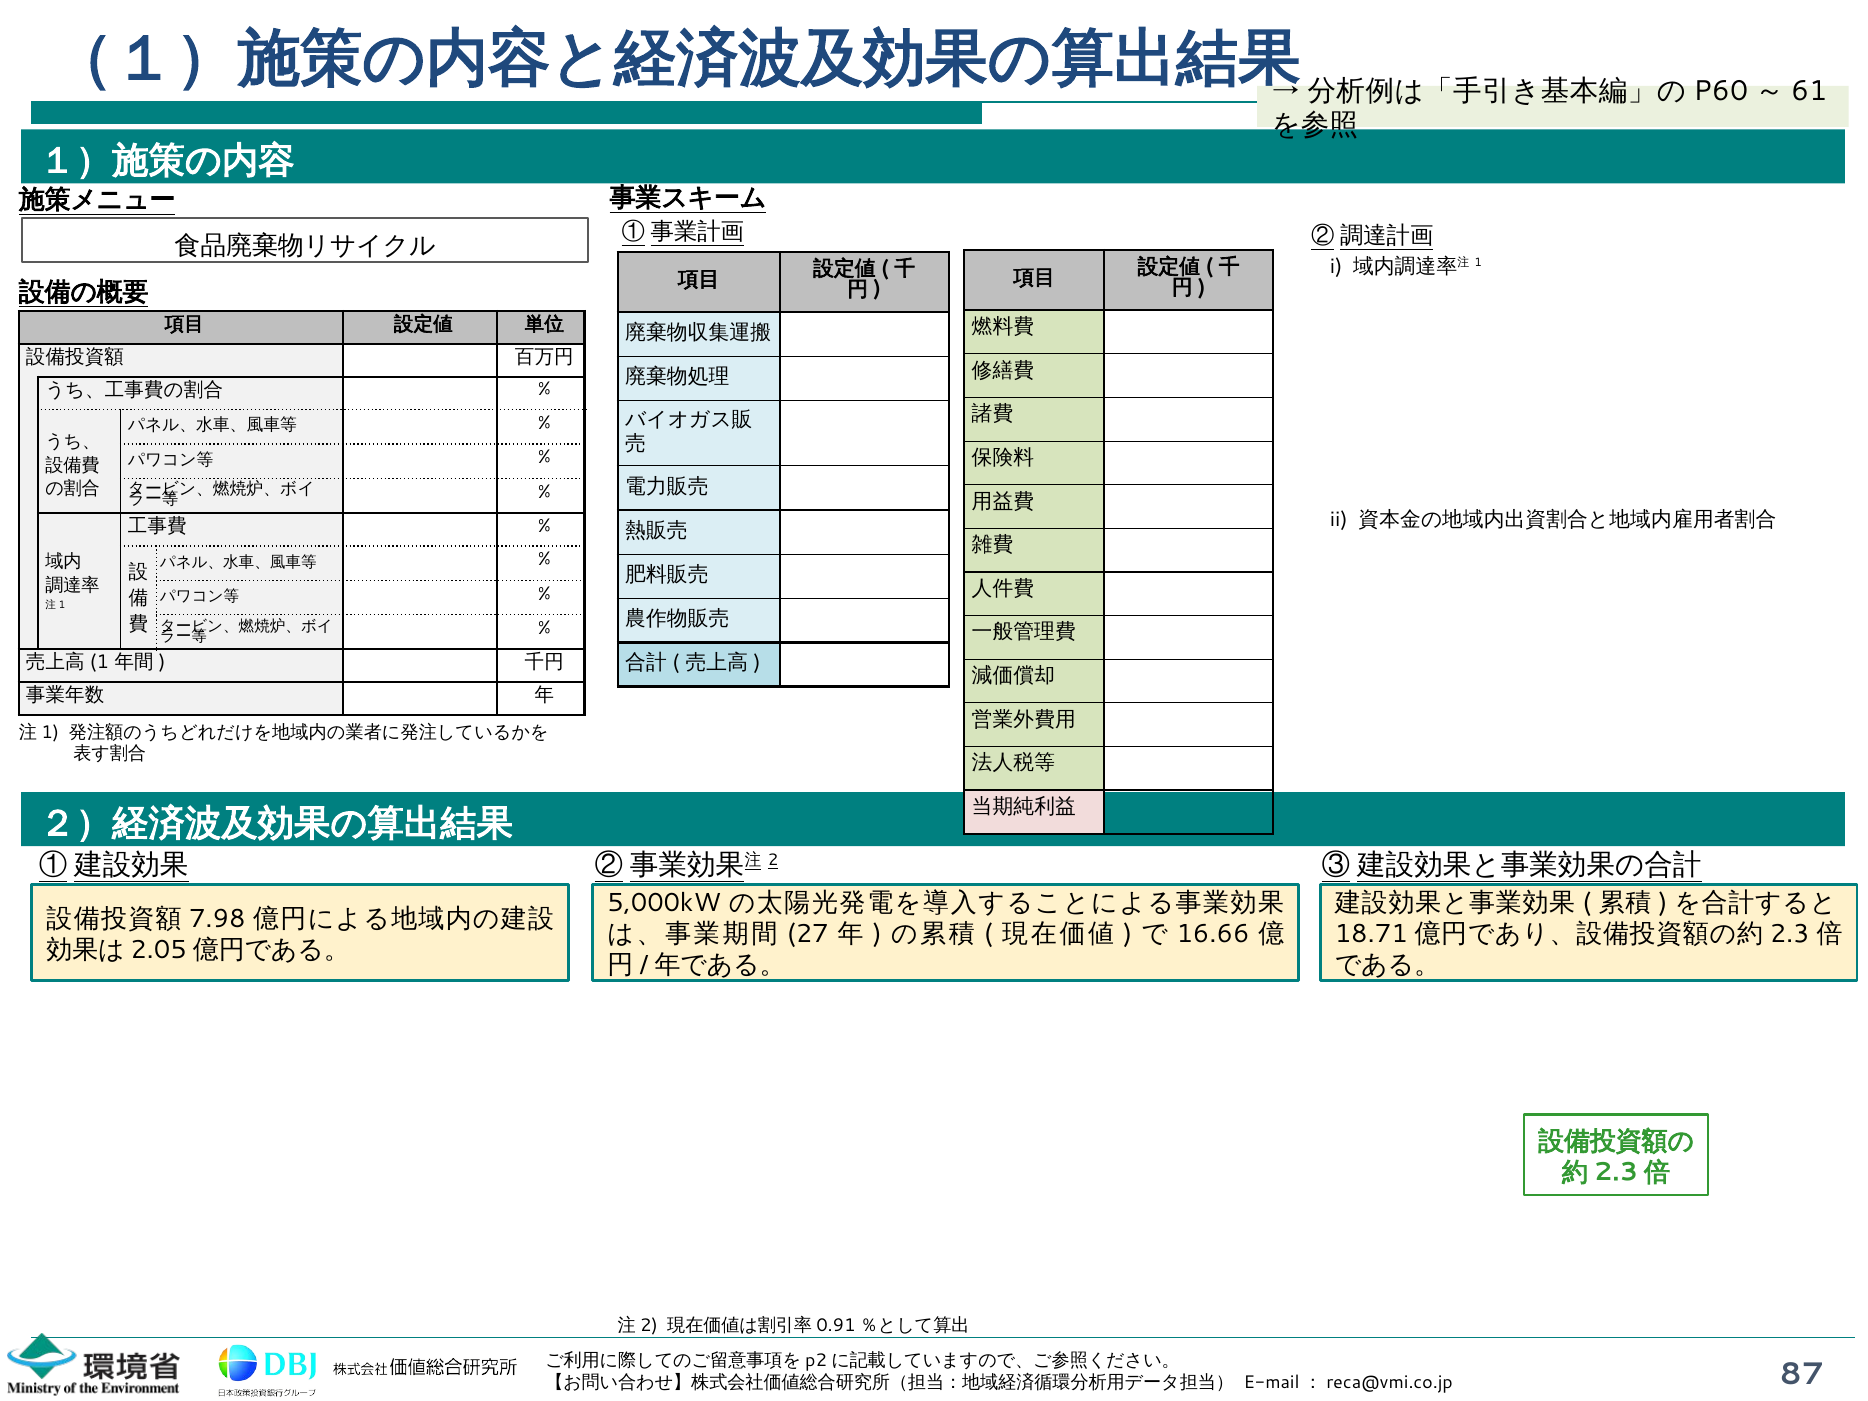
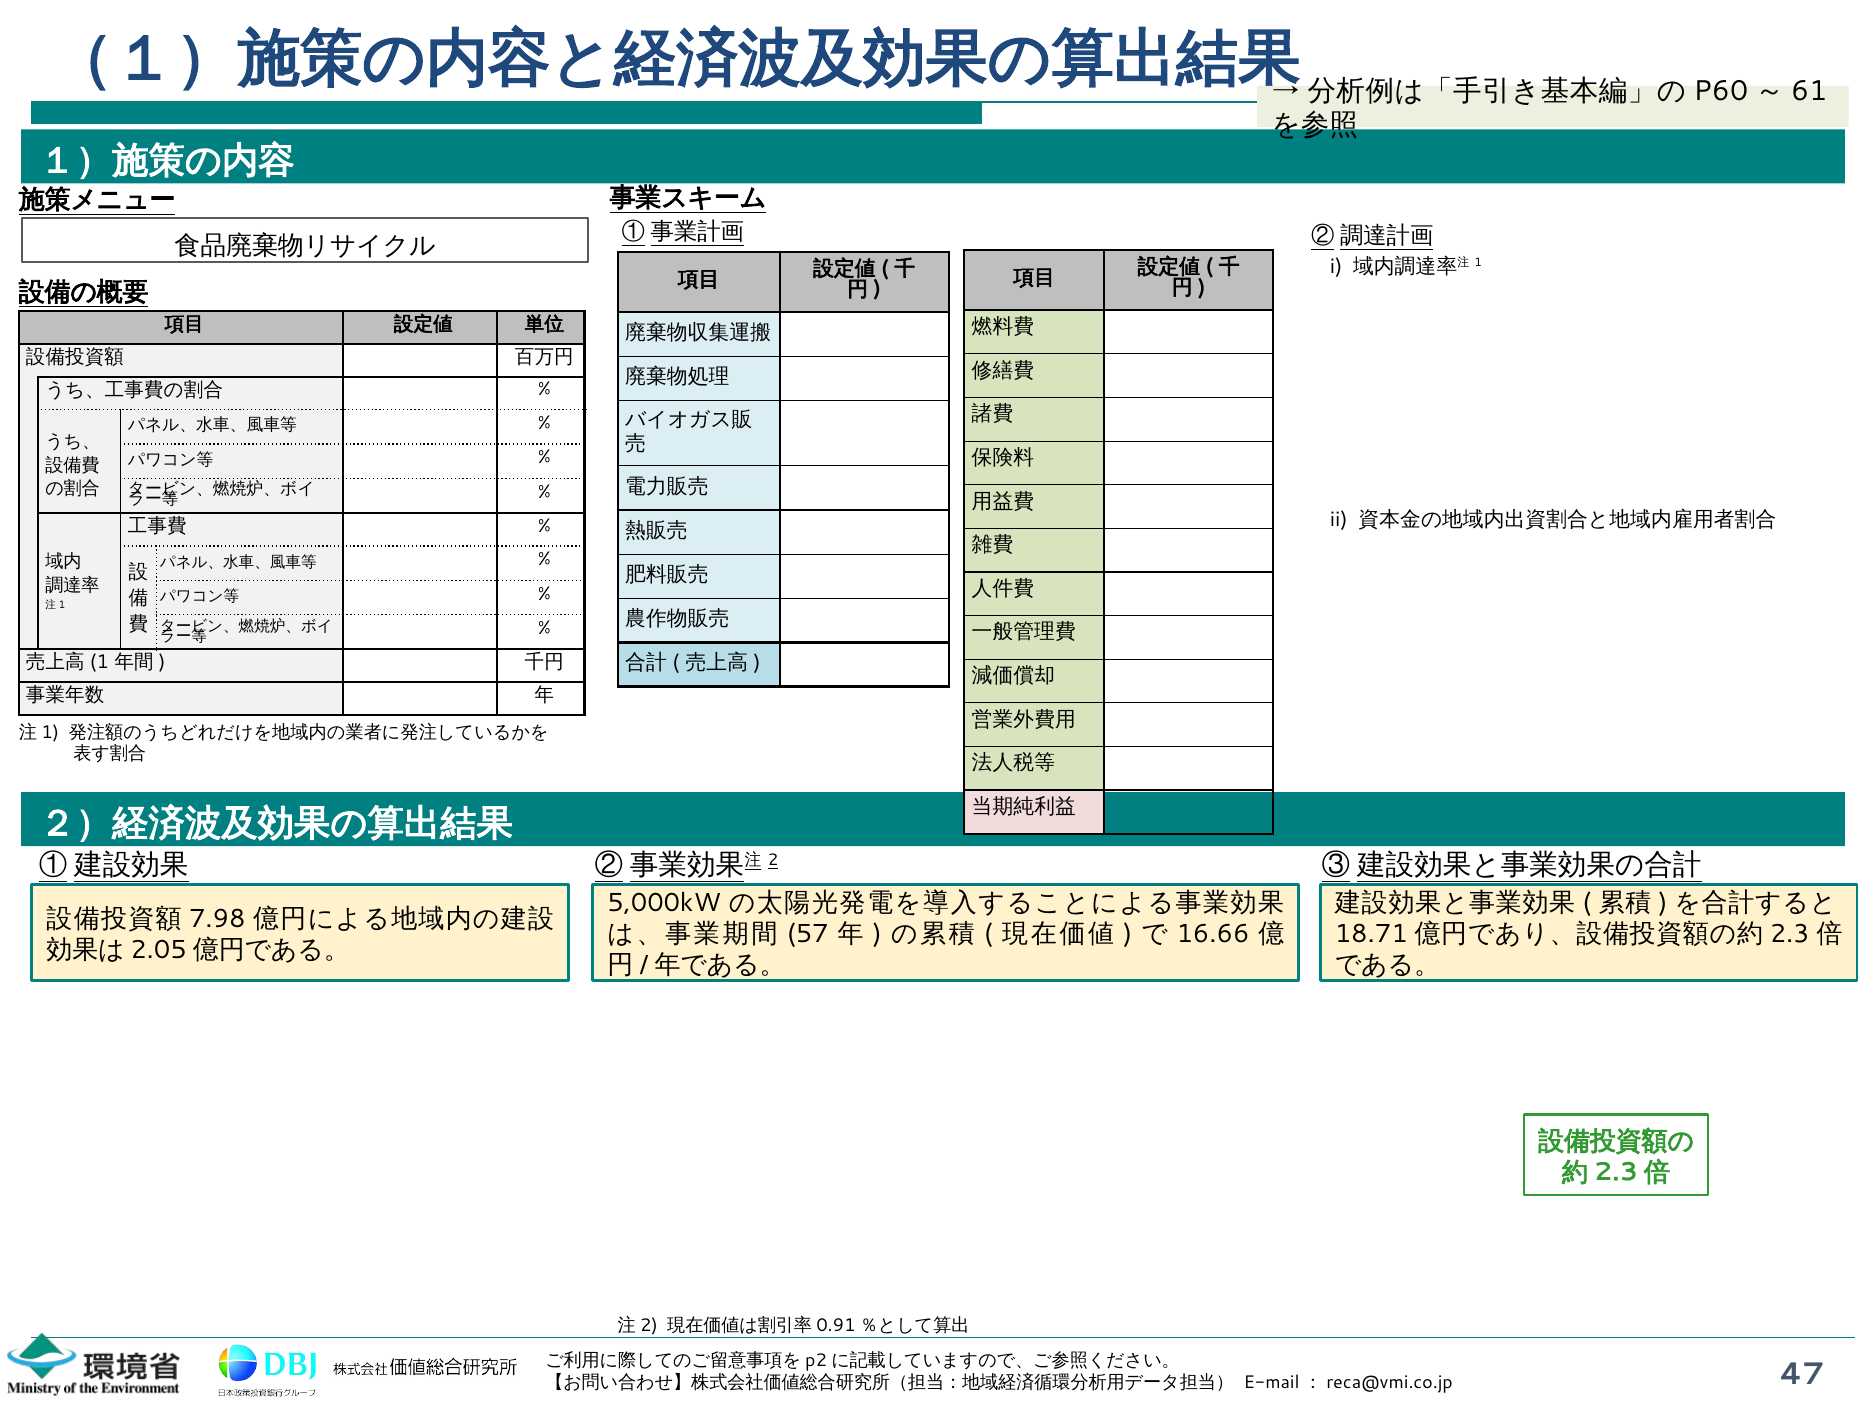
27: 27 -> 57
87: 87 -> 47
